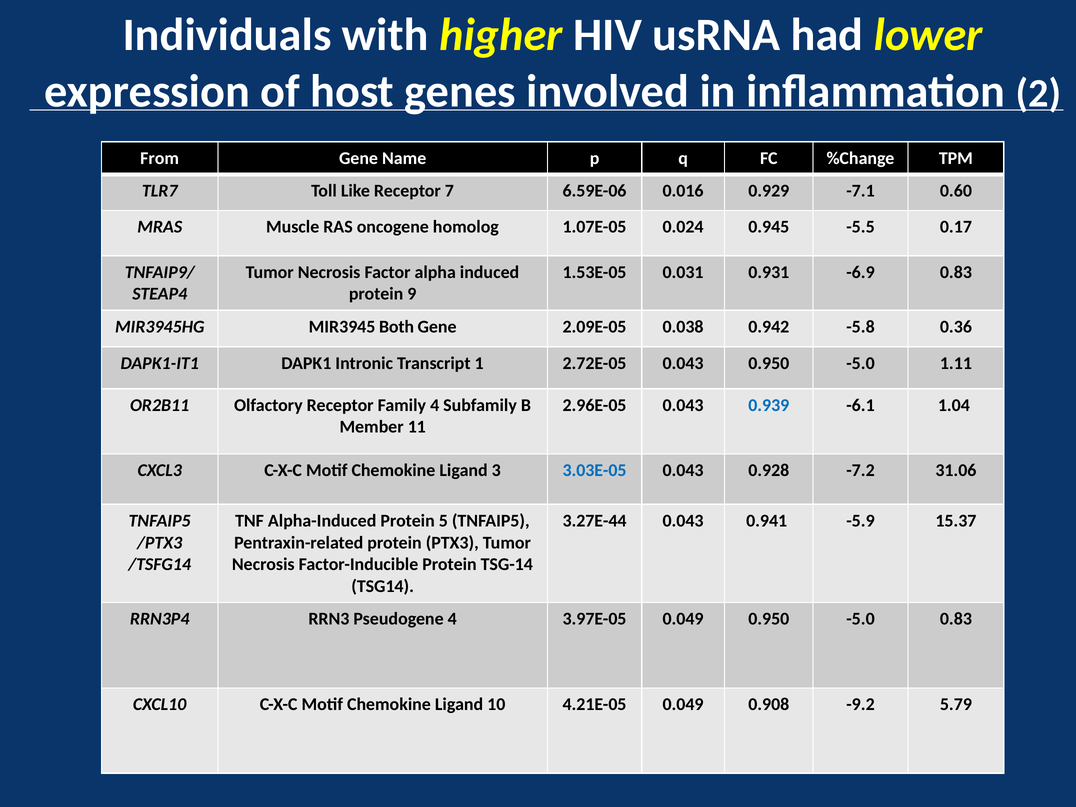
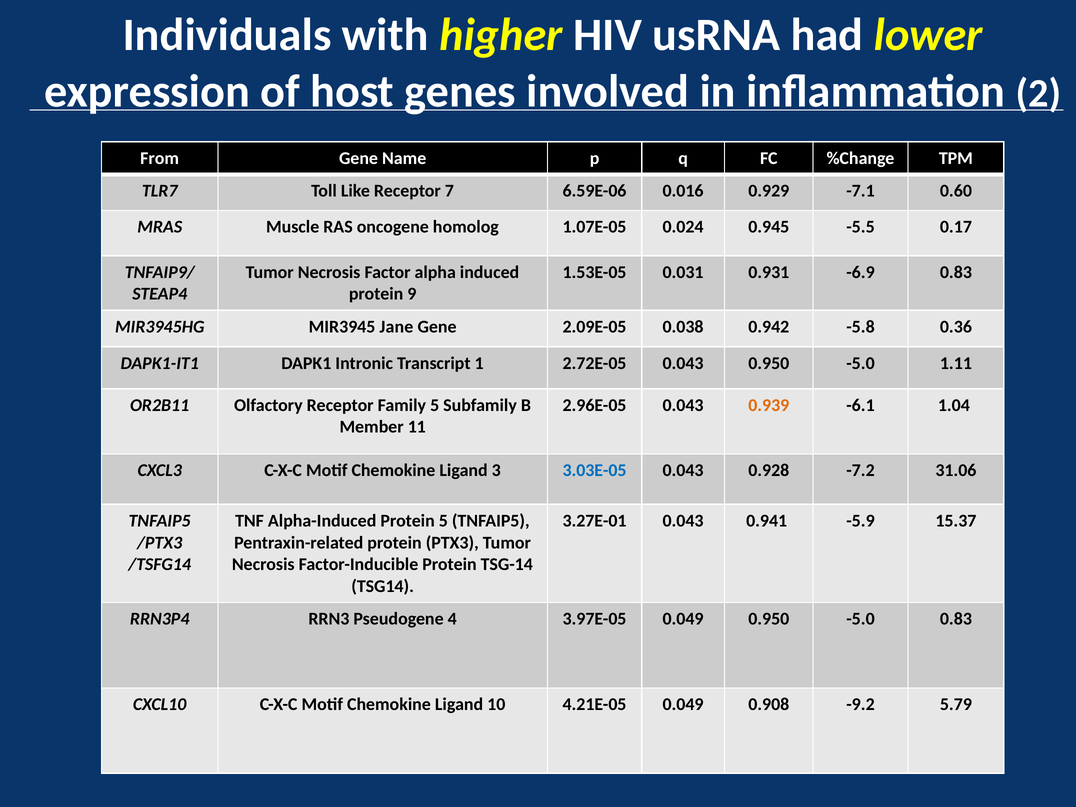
Both: Both -> Jane
Family 4: 4 -> 5
0.939 colour: blue -> orange
3.27E-44: 3.27E-44 -> 3.27E-01
